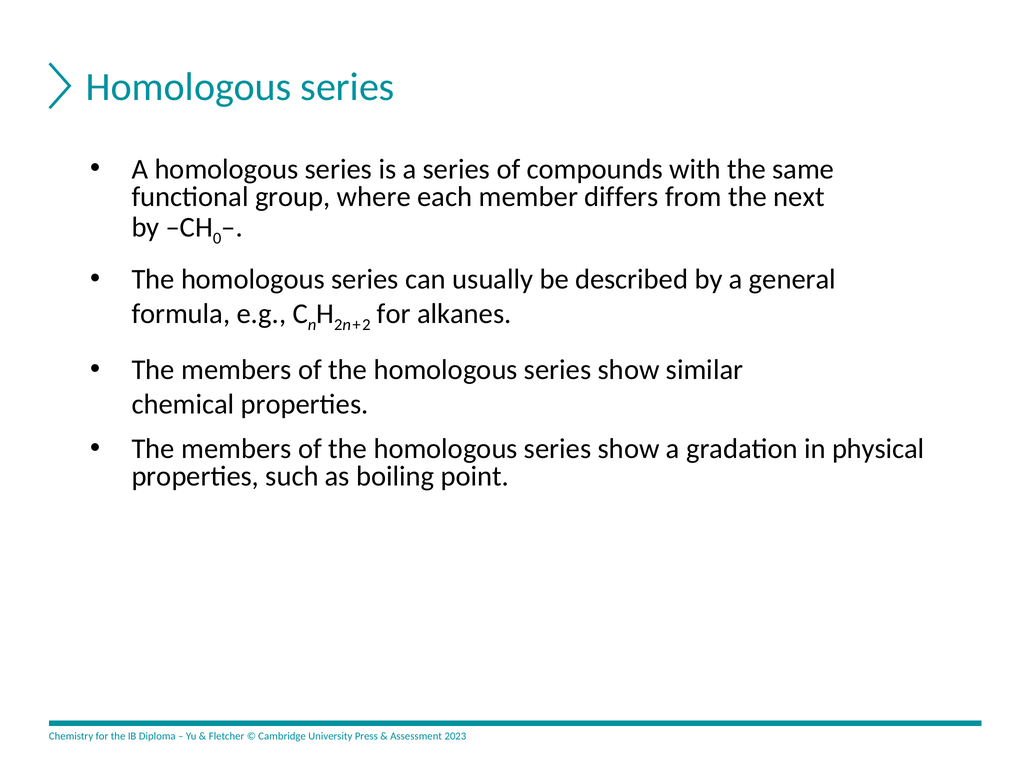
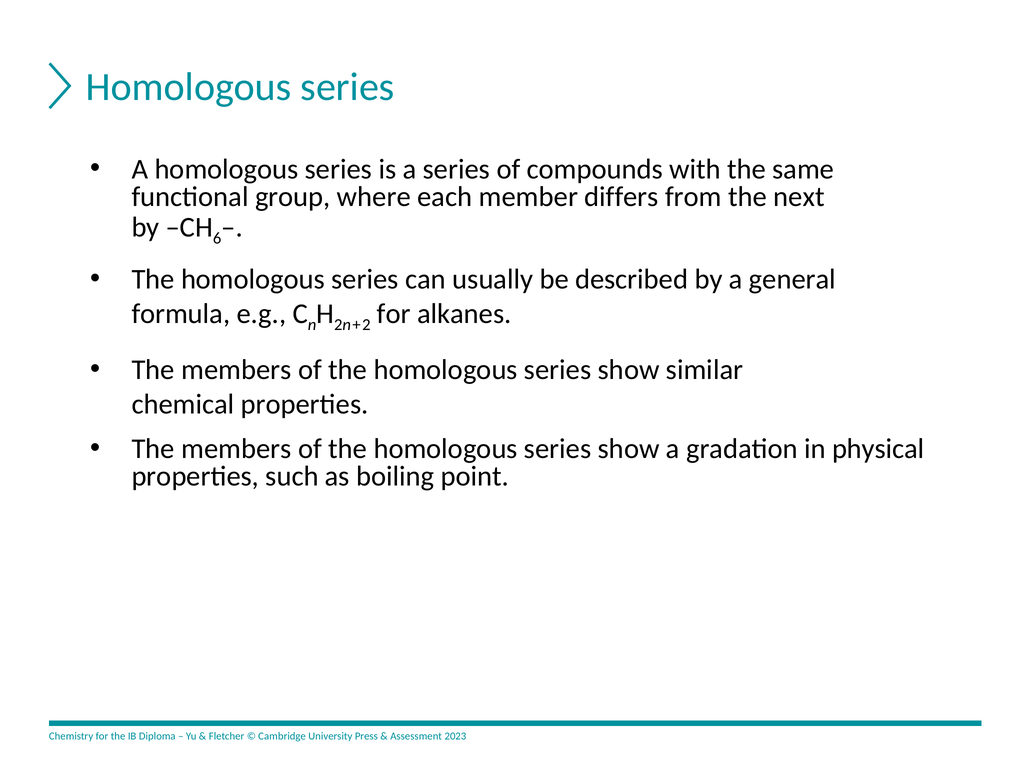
0: 0 -> 6
